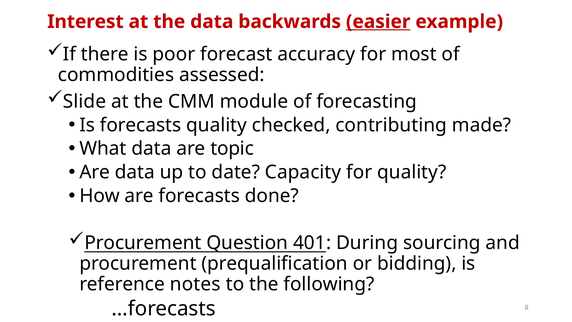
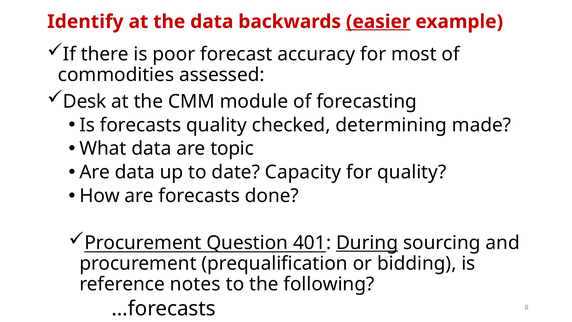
Interest: Interest -> Identify
Slide: Slide -> Desk
contributing: contributing -> determining
During underline: none -> present
